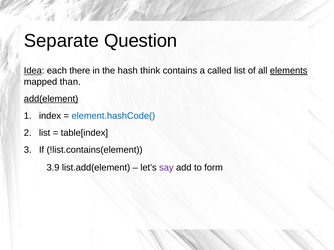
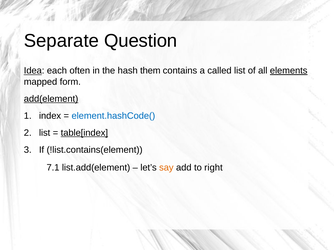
there: there -> often
think: think -> them
than: than -> form
table[index underline: none -> present
3.9: 3.9 -> 7.1
say colour: purple -> orange
form: form -> right
